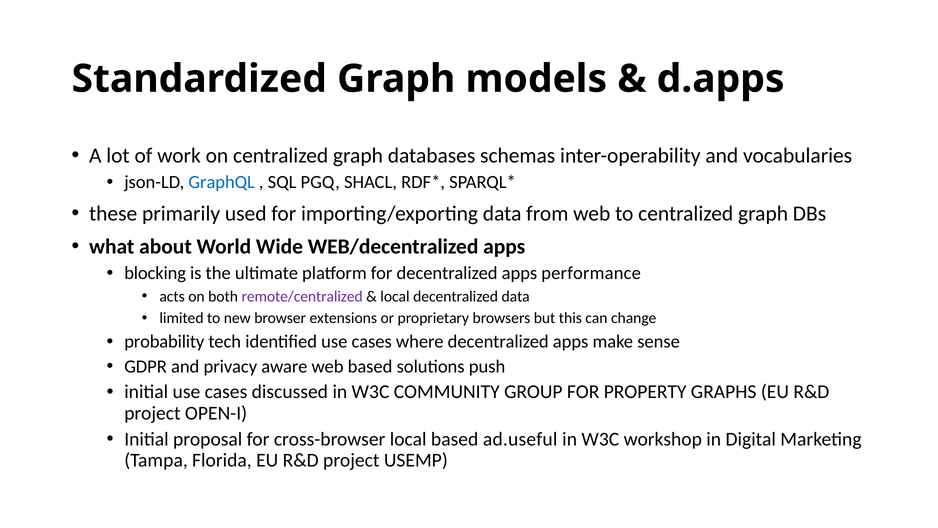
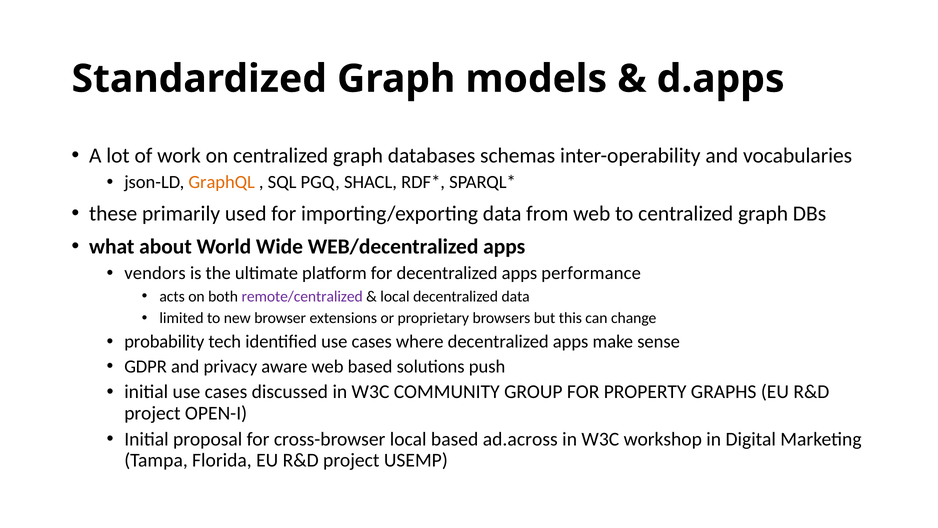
GraphQL colour: blue -> orange
blocking: blocking -> vendors
ad.useful: ad.useful -> ad.across
